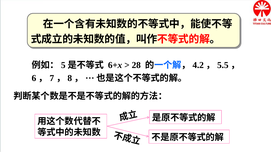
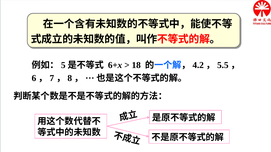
28: 28 -> 18
